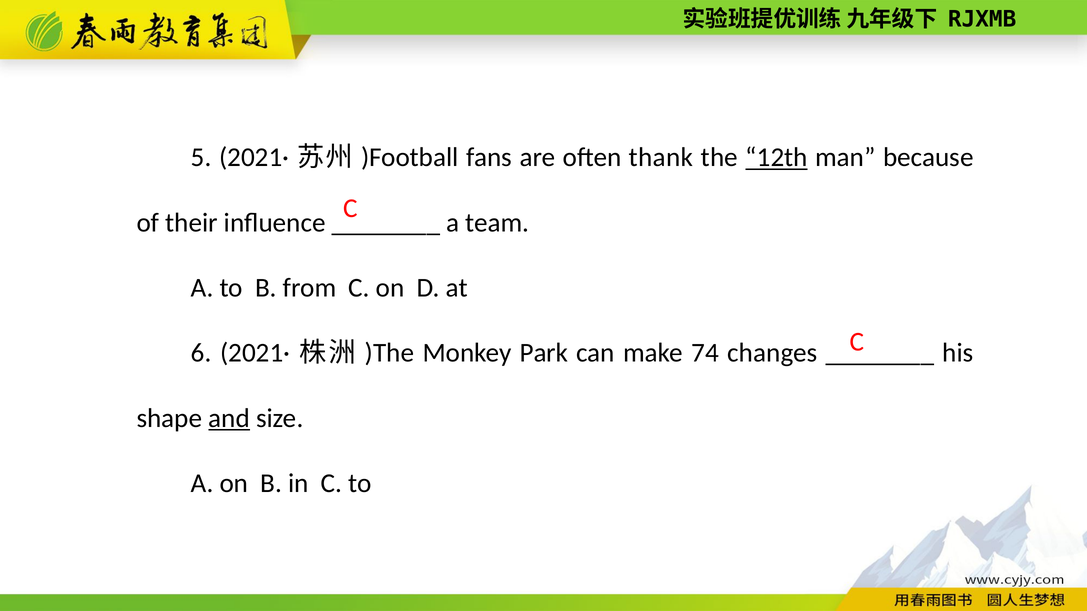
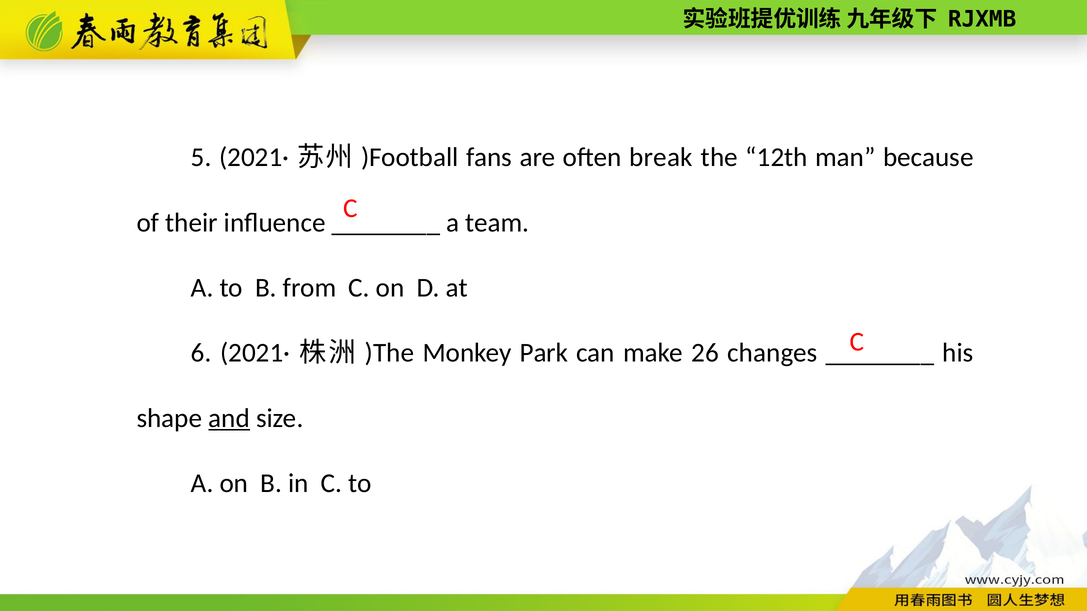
thank: thank -> break
12th underline: present -> none
74: 74 -> 26
